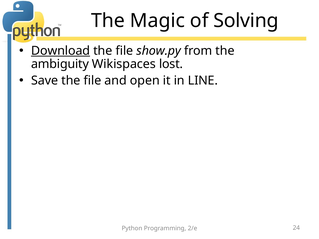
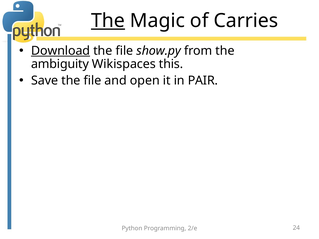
The at (108, 21) underline: none -> present
Solving: Solving -> Carries
lost: lost -> this
LINE: LINE -> PAIR
